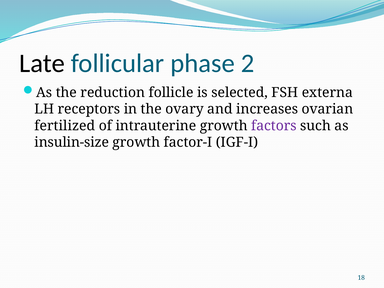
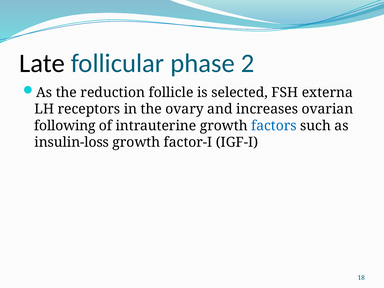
fertilized: fertilized -> following
factors colour: purple -> blue
insulin-size: insulin-size -> insulin-loss
